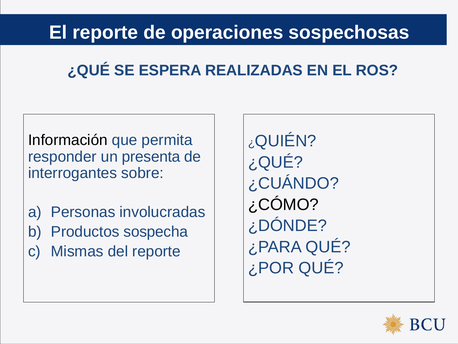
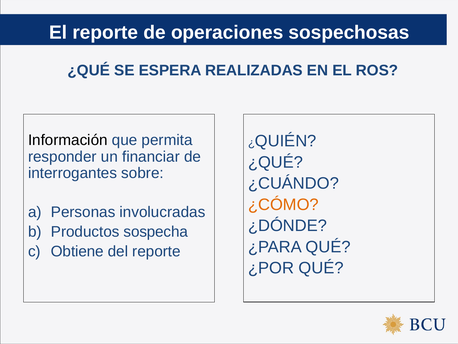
presenta: presenta -> financiar
¿CÓMO colour: black -> orange
Mismas: Mismas -> Obtiene
